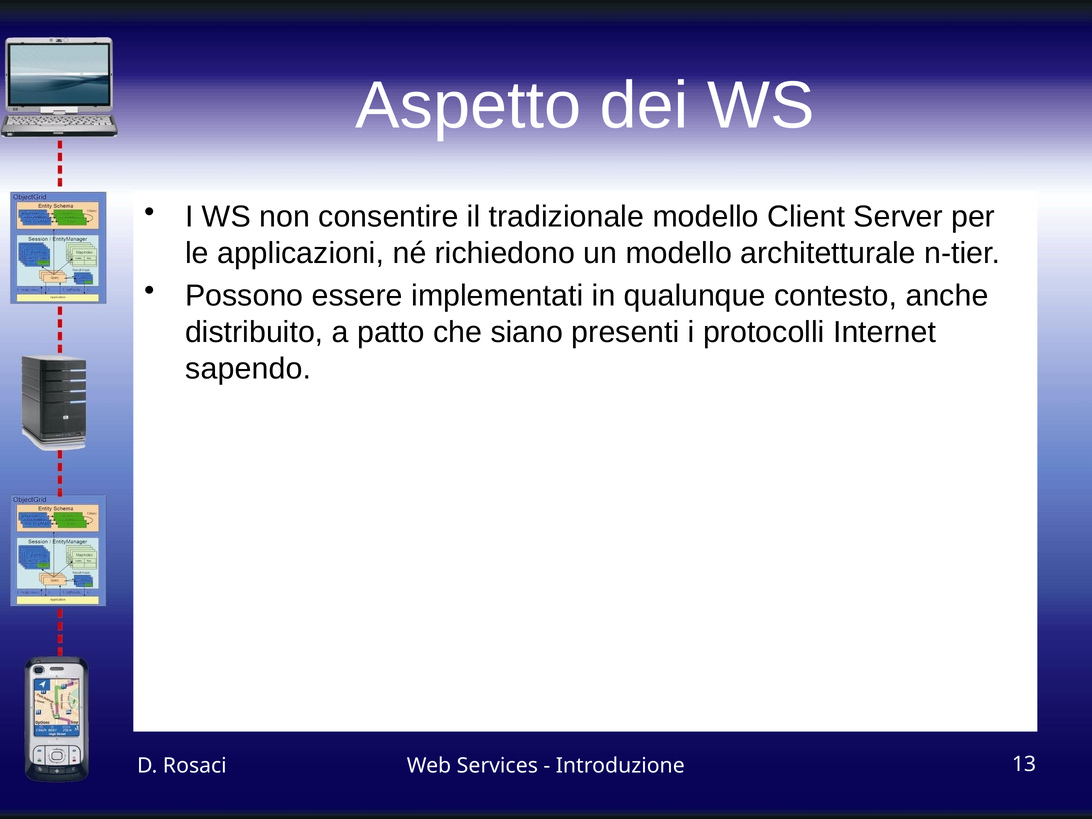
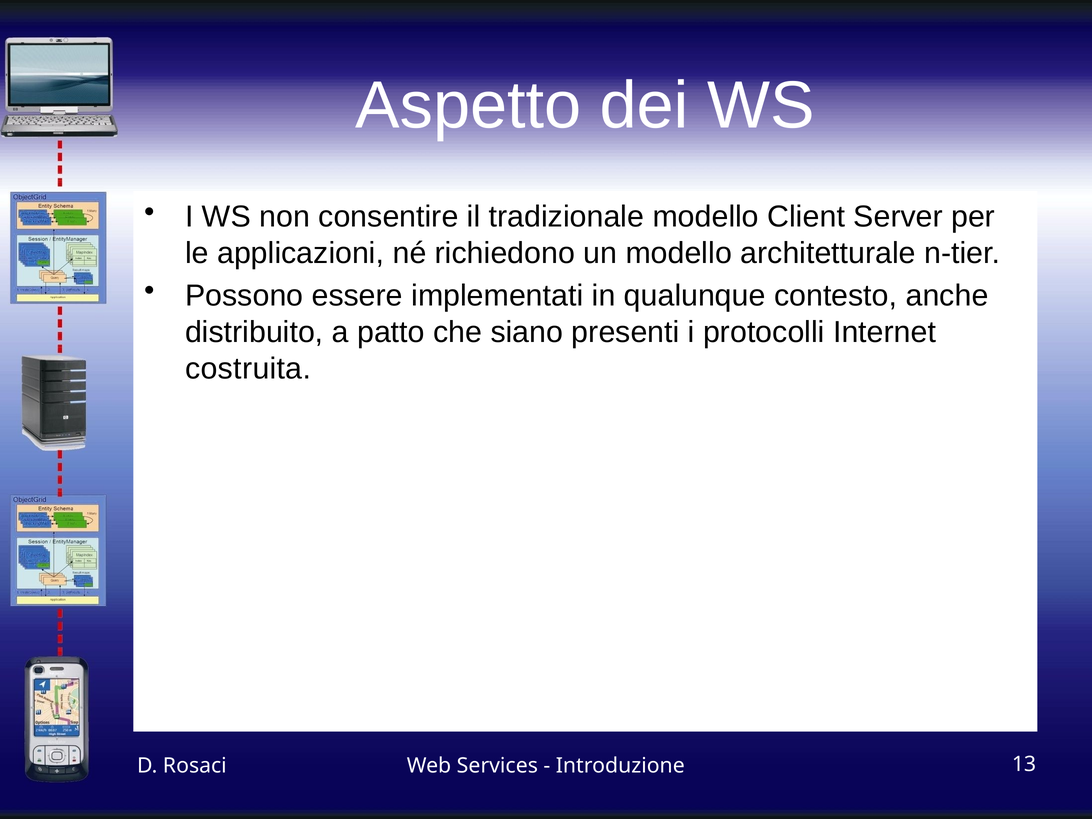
sapendo: sapendo -> costruita
